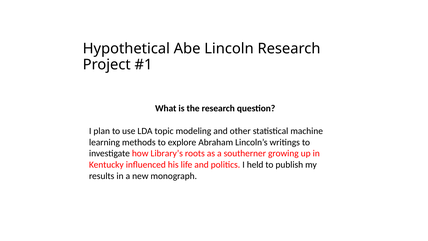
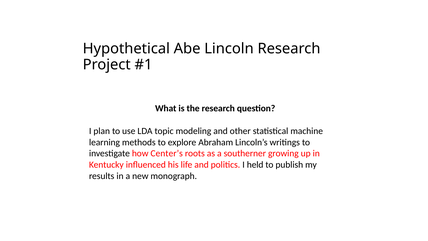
Library’s: Library’s -> Center’s
